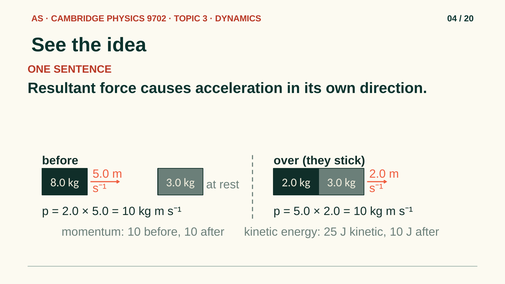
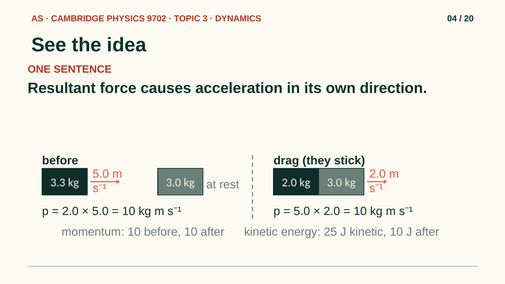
over: over -> drag
8.0: 8.0 -> 3.3
